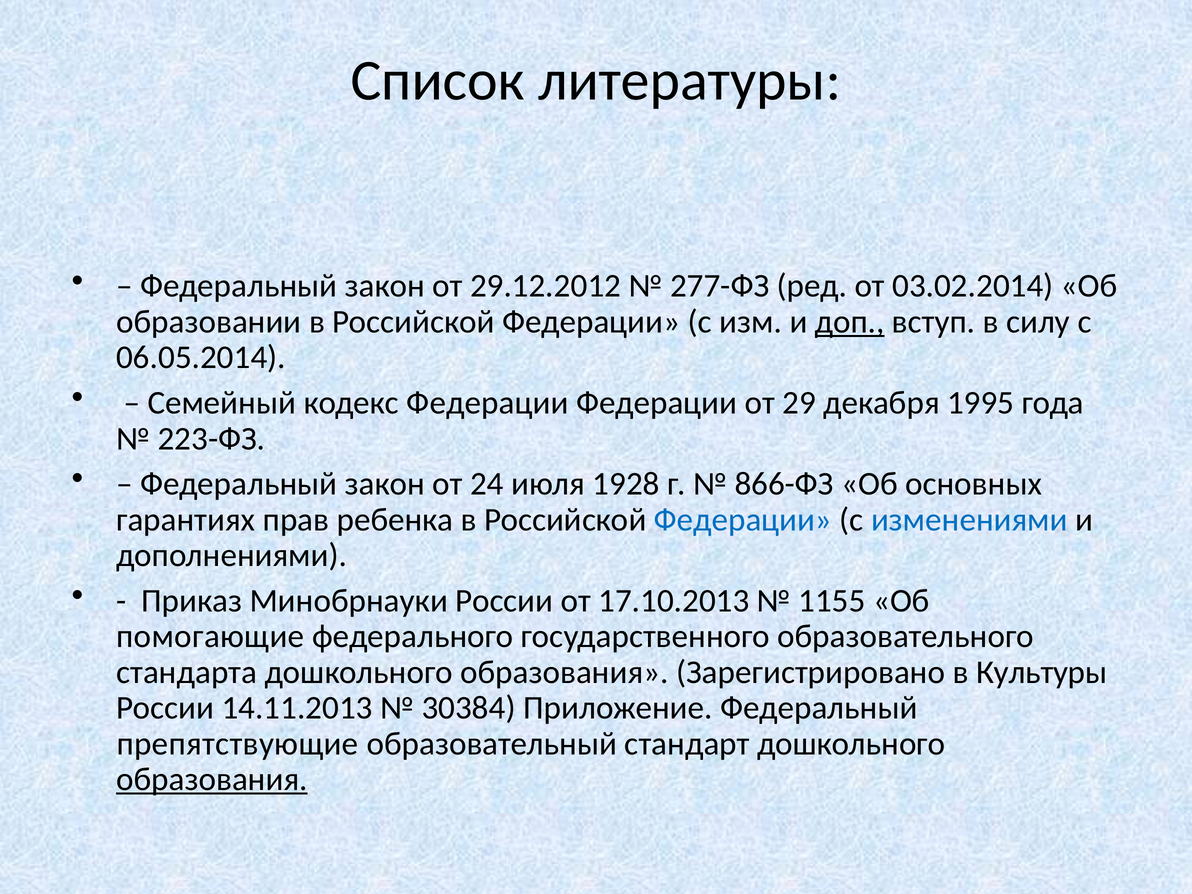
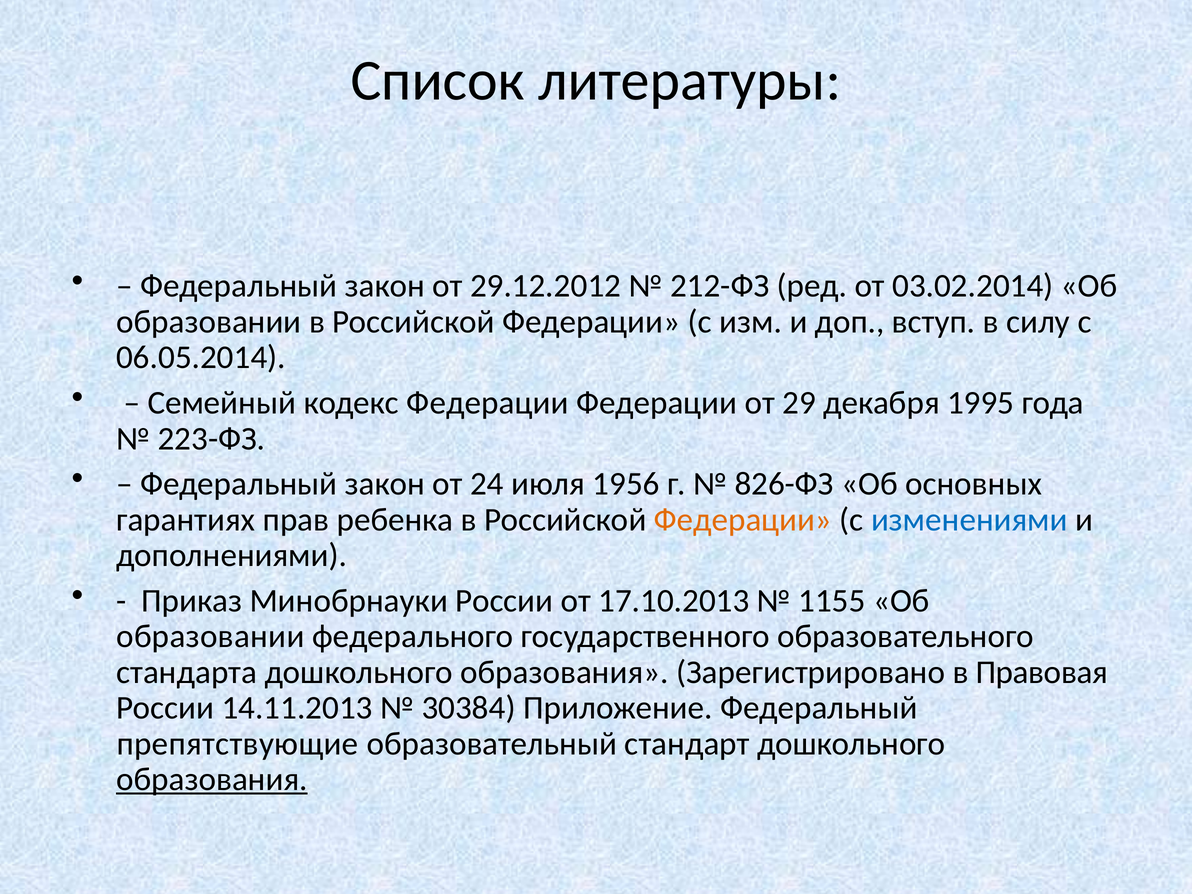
277-ФЗ: 277-ФЗ -> 212-ФЗ
доп underline: present -> none
1928: 1928 -> 1956
866-ФЗ: 866-ФЗ -> 826-ФЗ
Федерации at (743, 520) colour: blue -> orange
помогающие at (210, 636): помогающие -> образовании
Культуры: Культуры -> Правовая
